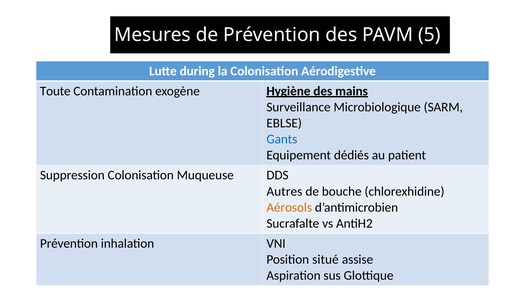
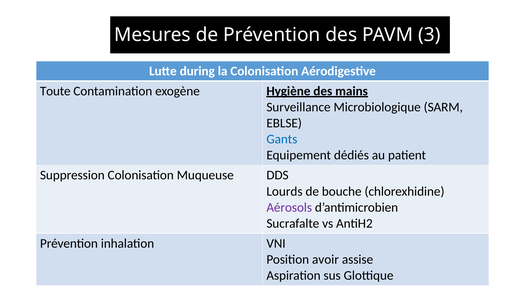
5: 5 -> 3
Autres: Autres -> Lourds
Aérosols colour: orange -> purple
situé: situé -> avoir
